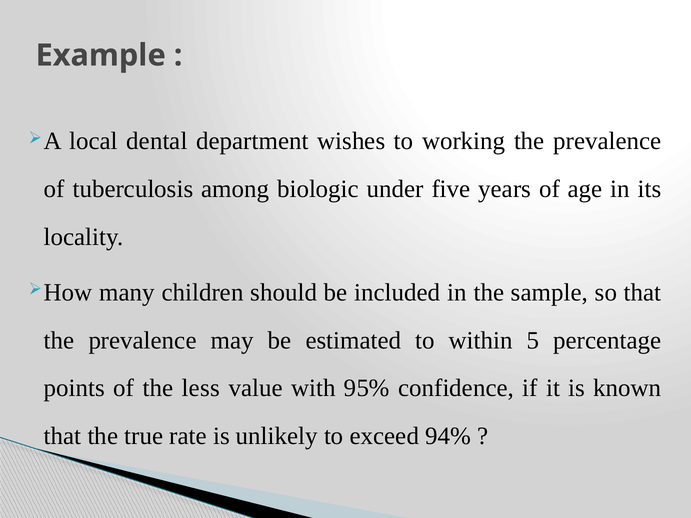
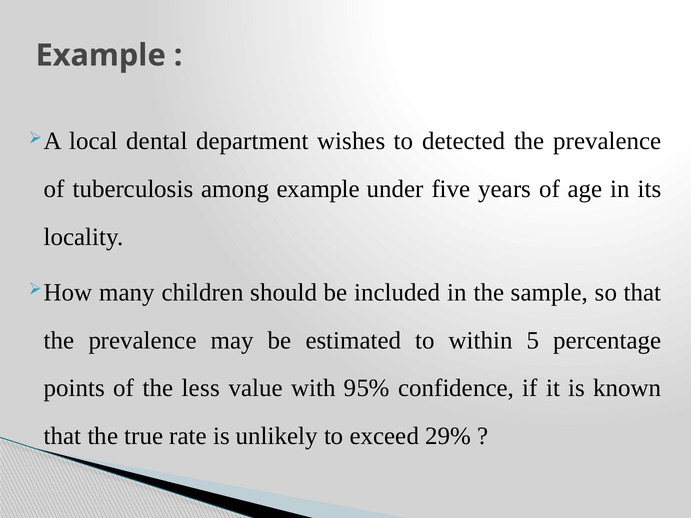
working: working -> detected
among biologic: biologic -> example
94%: 94% -> 29%
